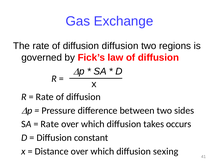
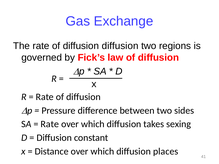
occurs: occurs -> sexing
sexing: sexing -> places
